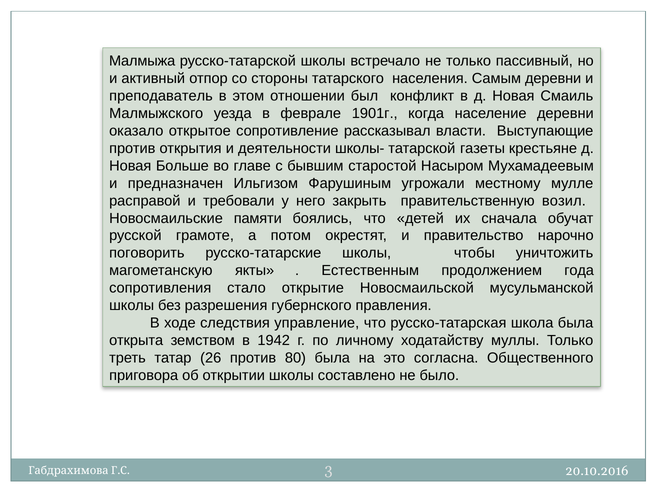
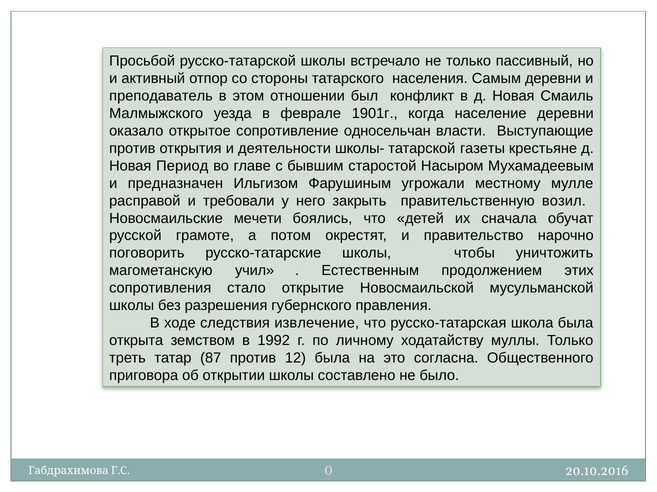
Малмыжа: Малмыжа -> Просьбой
рассказывал: рассказывал -> односельчан
Больше: Больше -> Период
памяти: памяти -> мечети
якты: якты -> учил
года: года -> этих
управление: управление -> извлечение
1942: 1942 -> 1992
26: 26 -> 87
80: 80 -> 12
3: 3 -> 0
